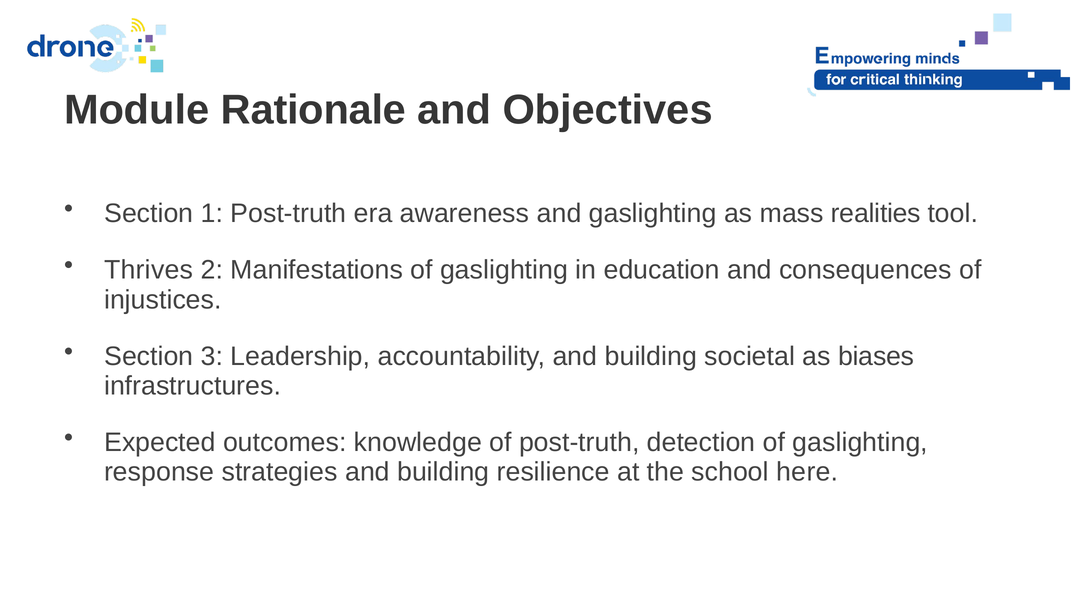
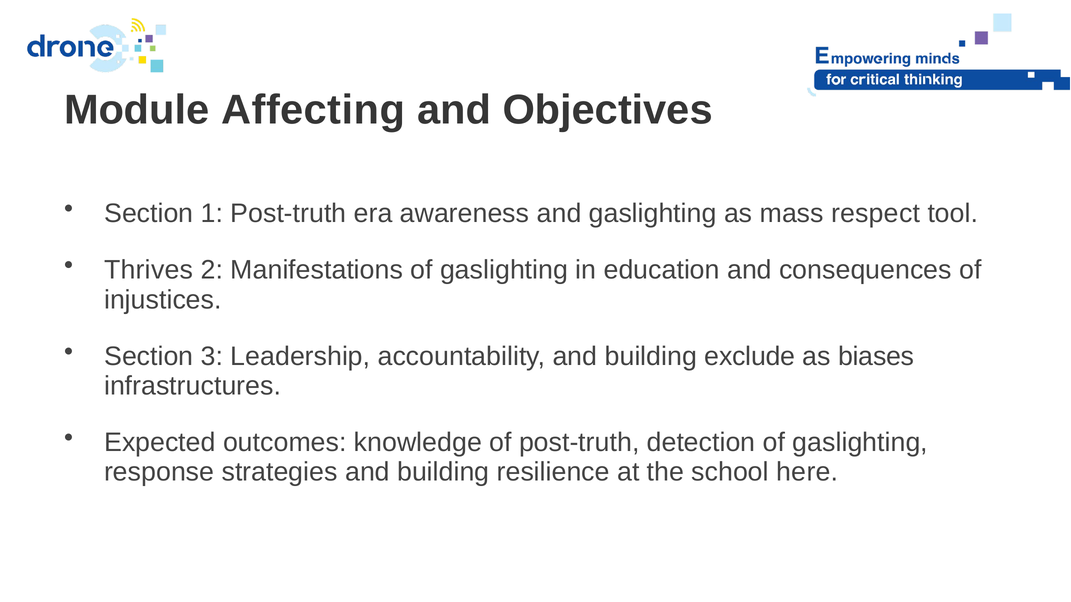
Rationale: Rationale -> Affecting
realities: realities -> respect
societal: societal -> exclude
